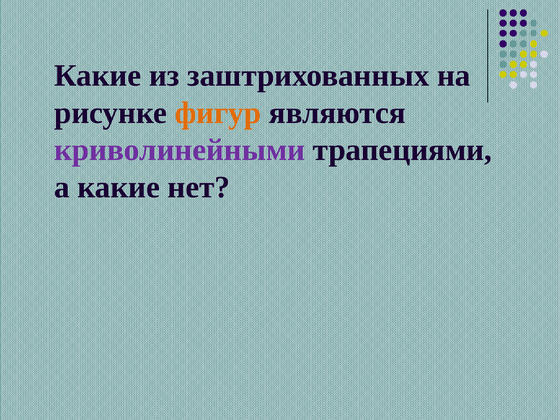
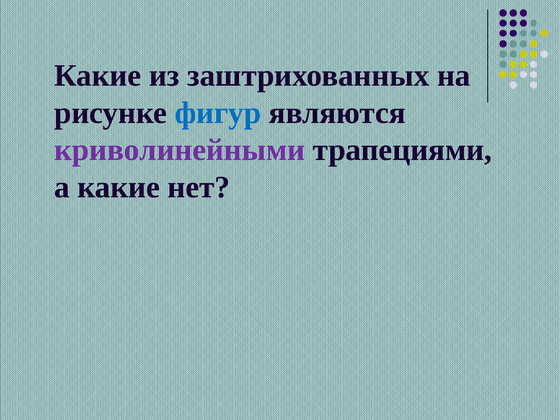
фигур colour: orange -> blue
